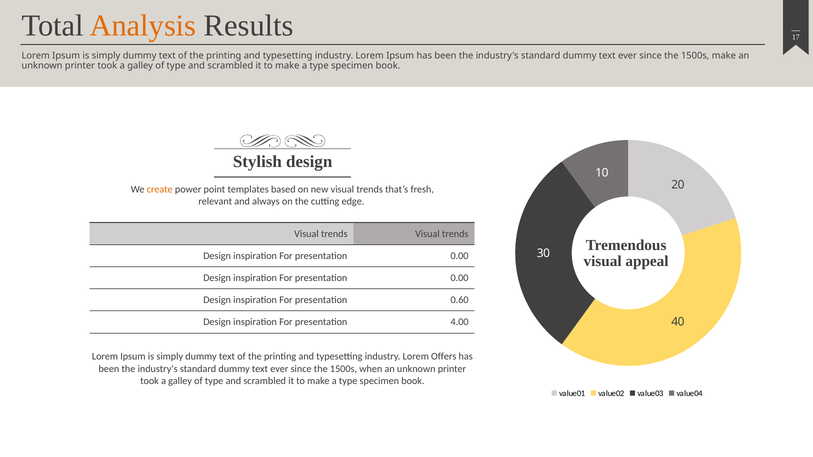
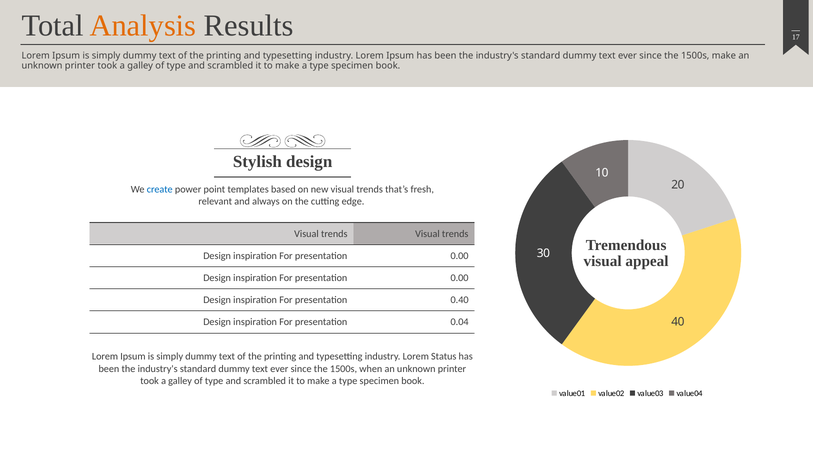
create colour: orange -> blue
0.60: 0.60 -> 0.40
4.00: 4.00 -> 0.04
Offers: Offers -> Status
